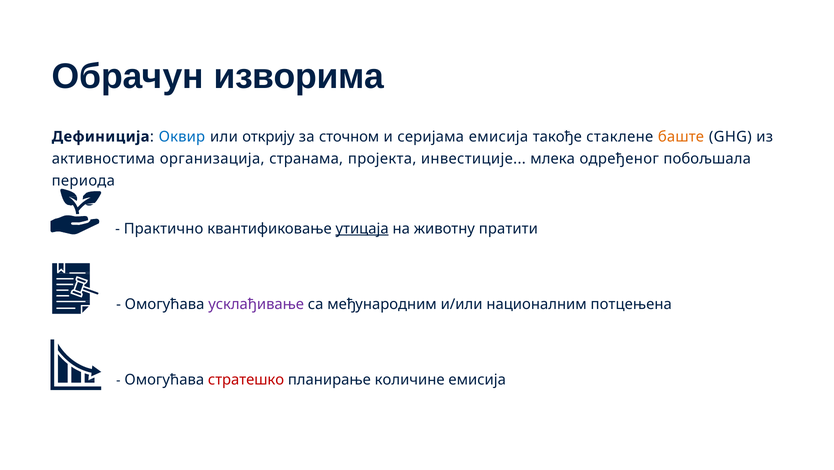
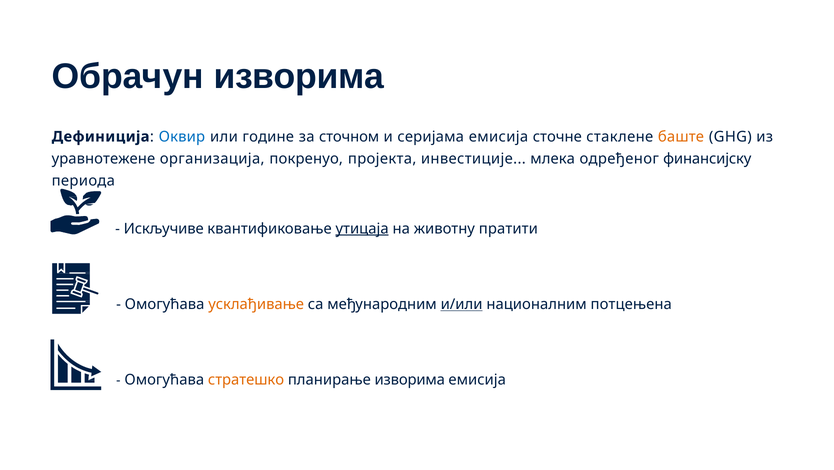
открију: открију -> године
такође: такође -> сточне
активностима: активностима -> уравнотежене
странама: странама -> покренуо
побољшала: побољшала -> финансијску
Практично: Практично -> Искључиве
усклађивање colour: purple -> orange
и/или underline: none -> present
стратешко colour: red -> orange
планирање количине: количине -> изворима
